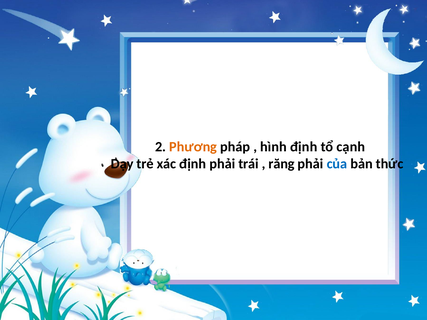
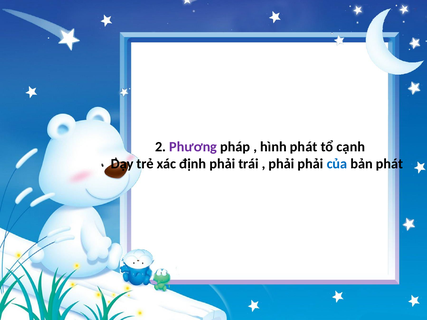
Phương colour: orange -> purple
hình định: định -> phát
răng at (282, 164): răng -> phải
bản thức: thức -> phát
